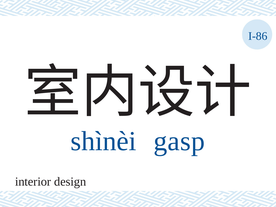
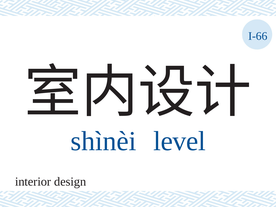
I-86: I-86 -> I-66
gasp: gasp -> level
